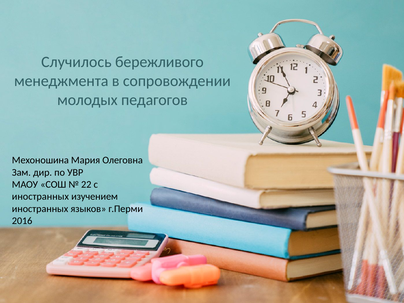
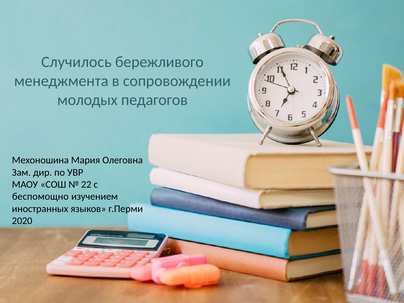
иностранных at (40, 197): иностранных -> беспомощно
2016: 2016 -> 2020
